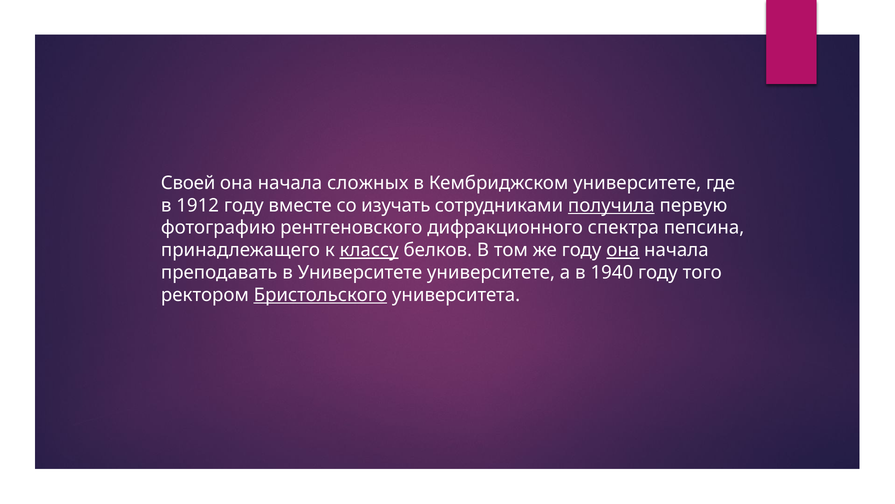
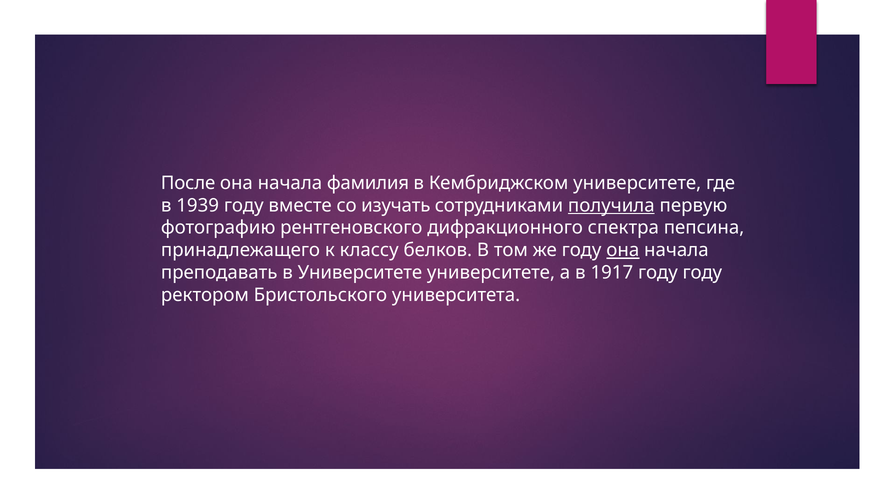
Своей: Своей -> После
сложных: сложных -> фамилия
1912: 1912 -> 1939
классу underline: present -> none
1940: 1940 -> 1917
году того: того -> году
Бристольского underline: present -> none
